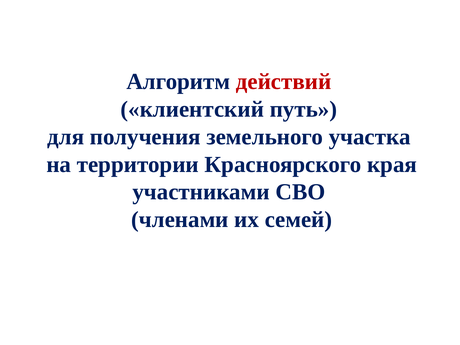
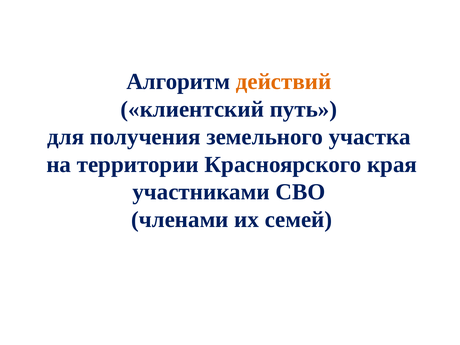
действий colour: red -> orange
